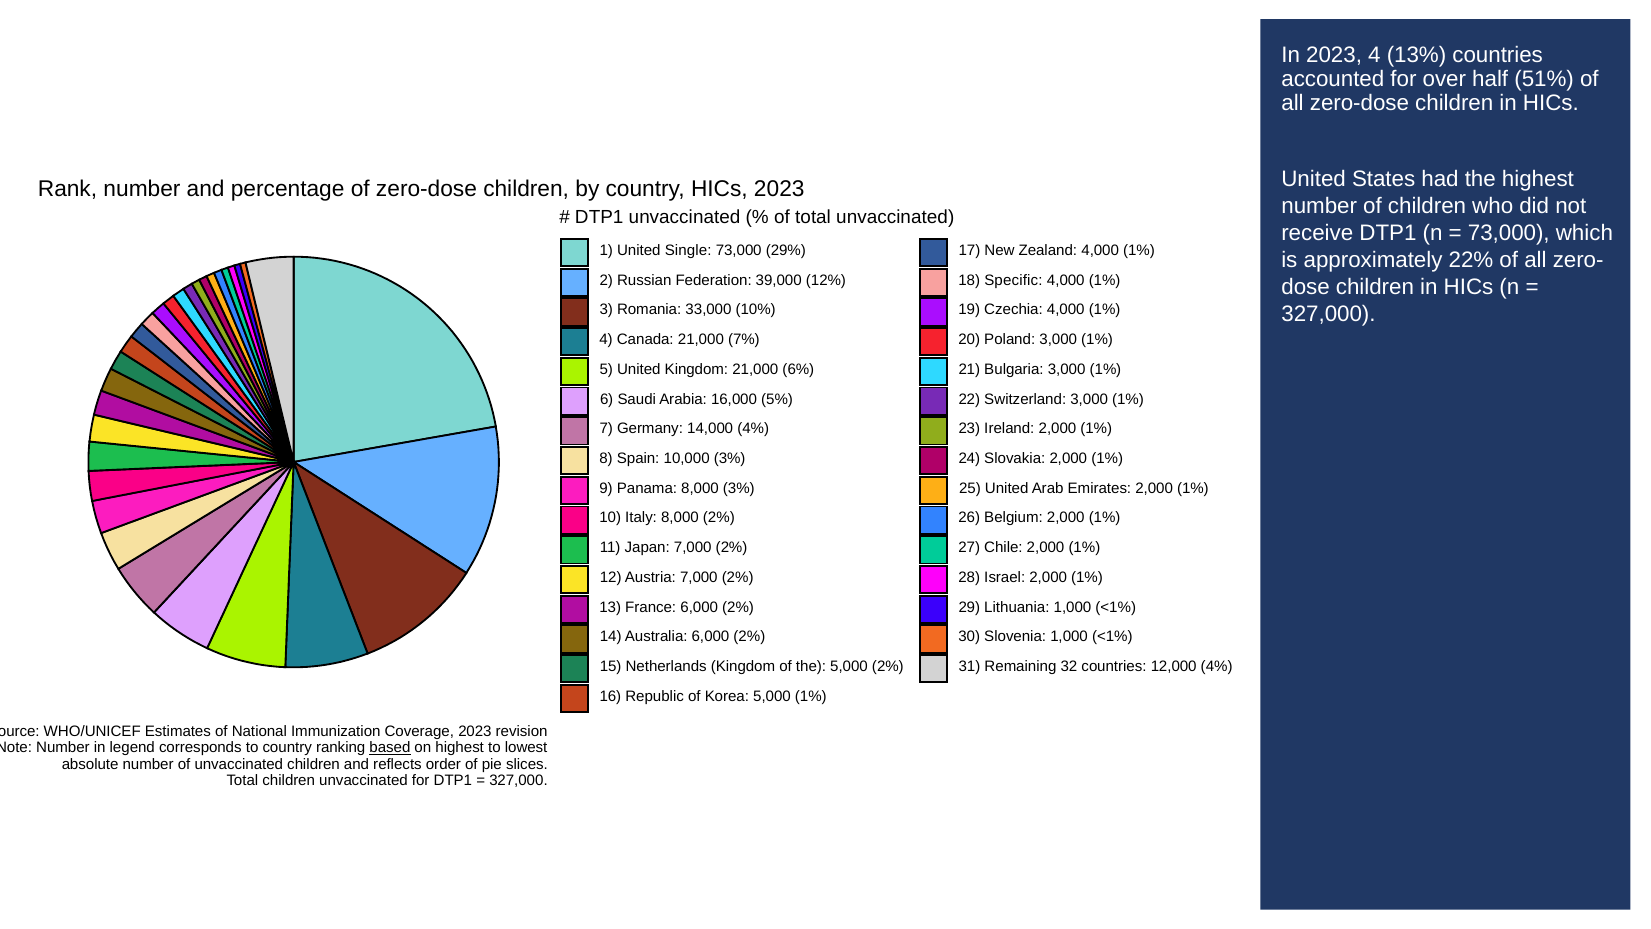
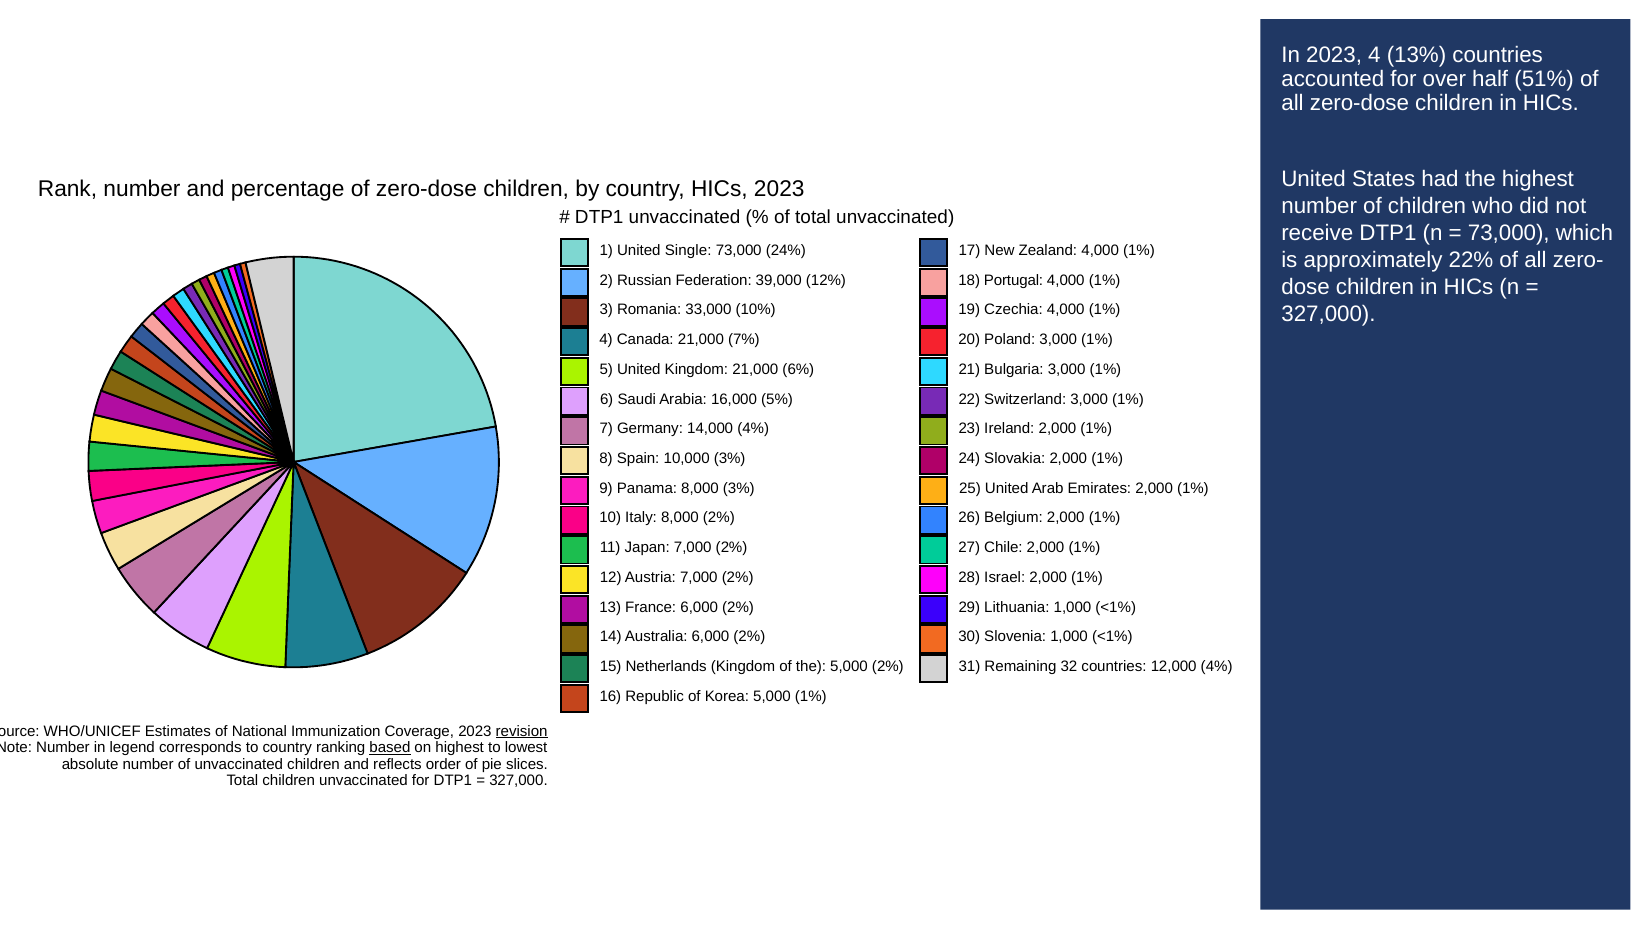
29%: 29% -> 24%
Specific: Specific -> Portugal
revision at (522, 731) underline: none -> present
